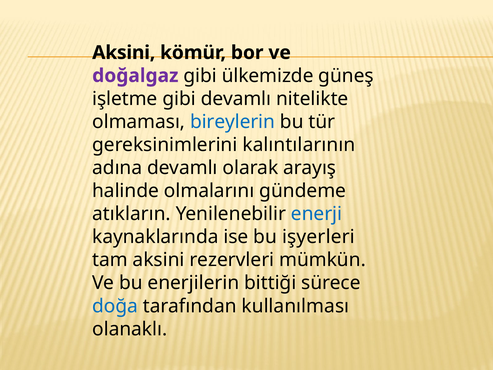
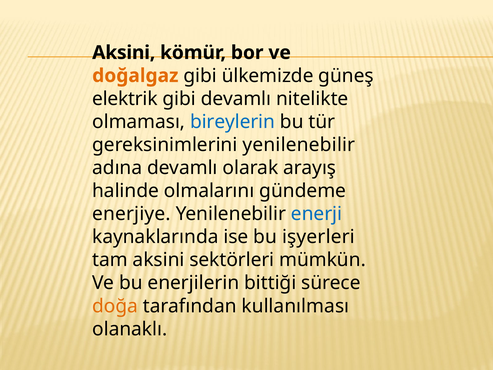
doğalgaz colour: purple -> orange
işletme: işletme -> elektrik
gereksinimlerini kalıntılarının: kalıntılarının -> yenilenebilir
atıkların: atıkların -> enerjiye
rezervleri: rezervleri -> sektörleri
doğa colour: blue -> orange
